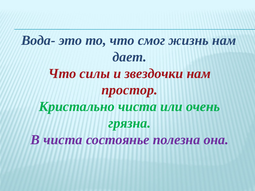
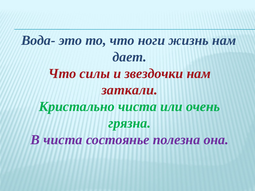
смог: смог -> ноги
простор: простор -> заткали
